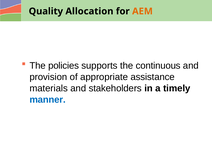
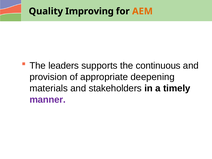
Allocation: Allocation -> Improving
policies: policies -> leaders
assistance: assistance -> deepening
manner colour: blue -> purple
